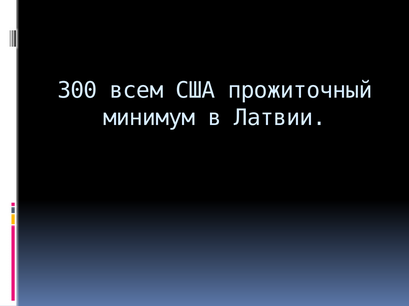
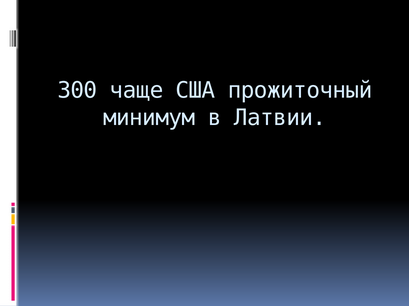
всем: всем -> чаще
